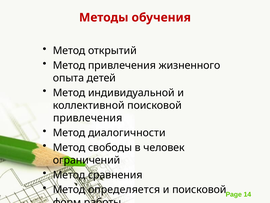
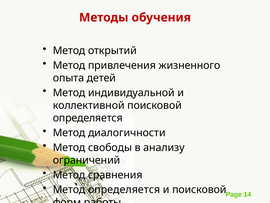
привлечения at (88, 118): привлечения -> определяется
человек: человек -> анализу
